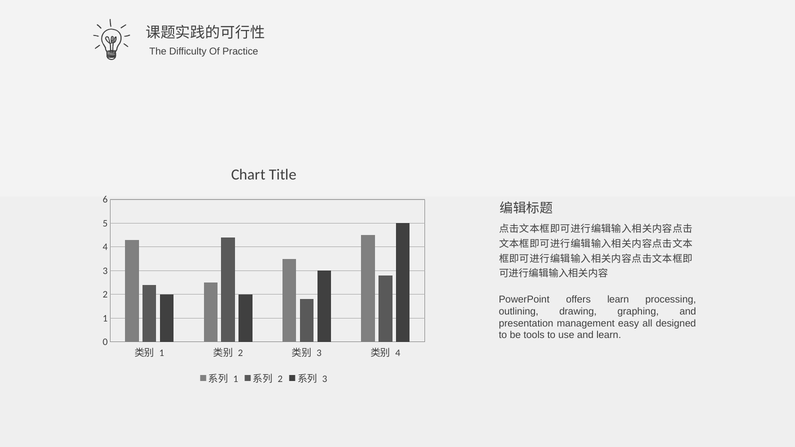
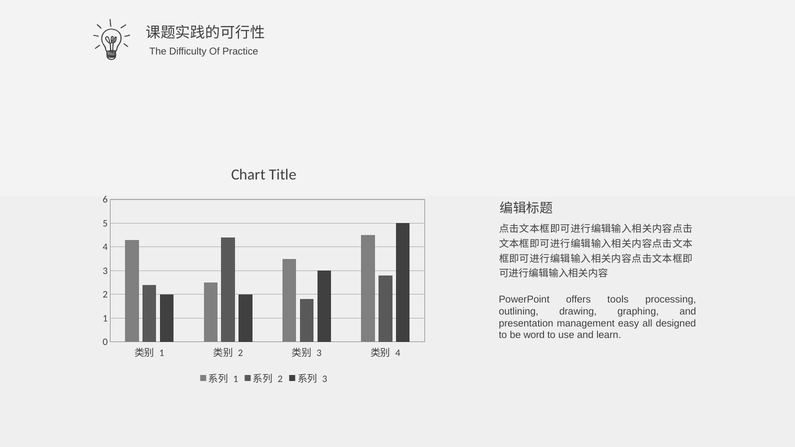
offers learn: learn -> tools
tools: tools -> word
